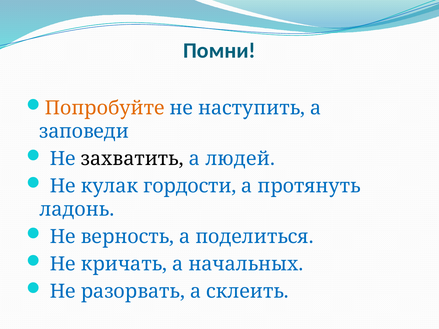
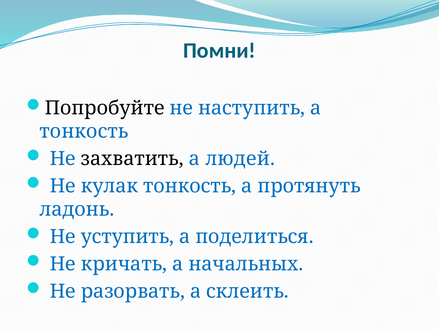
Попробуйте colour: orange -> black
заповеди at (84, 132): заповеди -> тонкость
кулак гордости: гордости -> тонкость
верность: верность -> уступить
